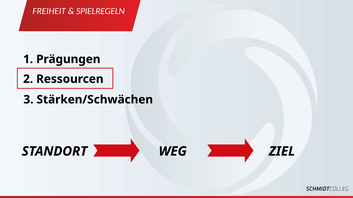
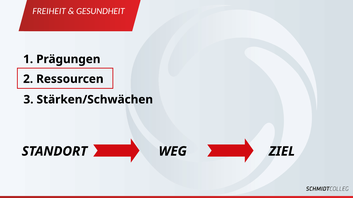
SPIELREGELN: SPIELREGELN -> GESUNDHEIT
